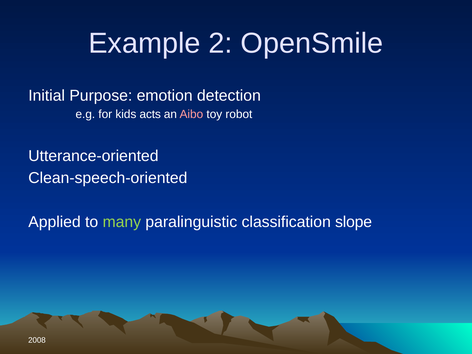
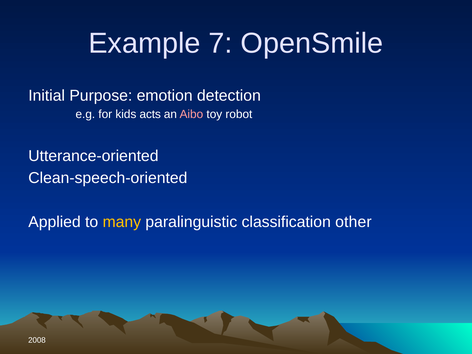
2: 2 -> 7
many colour: light green -> yellow
slope: slope -> other
